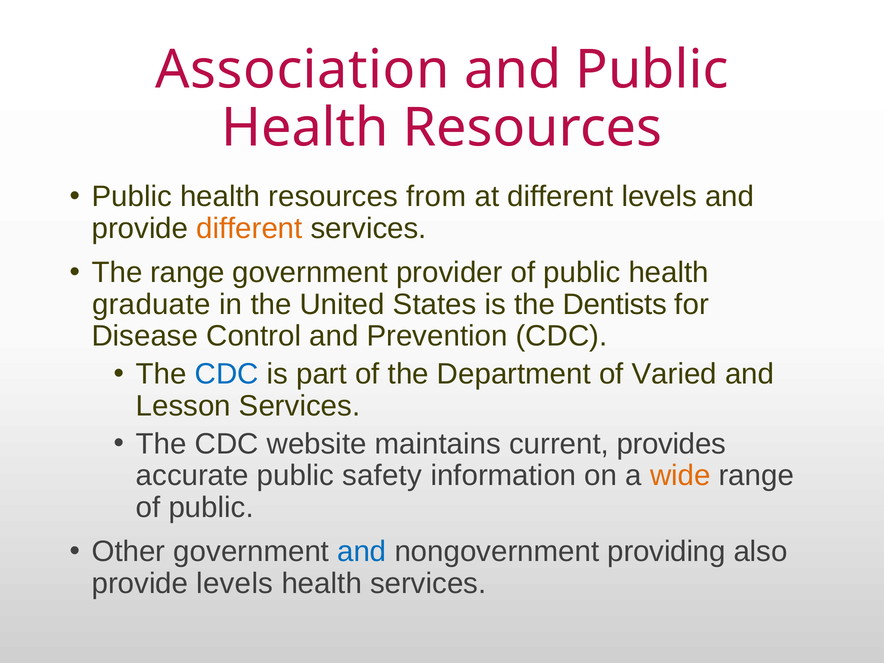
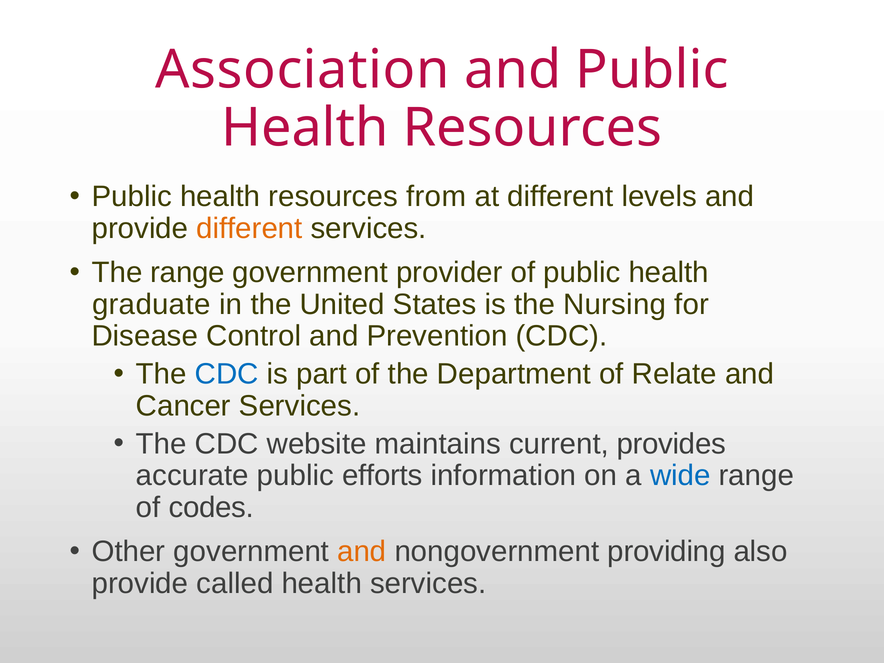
Dentists: Dentists -> Nursing
Varied: Varied -> Relate
Lesson: Lesson -> Cancer
safety: safety -> efforts
wide colour: orange -> blue
public at (211, 507): public -> codes
and at (362, 552) colour: blue -> orange
provide levels: levels -> called
